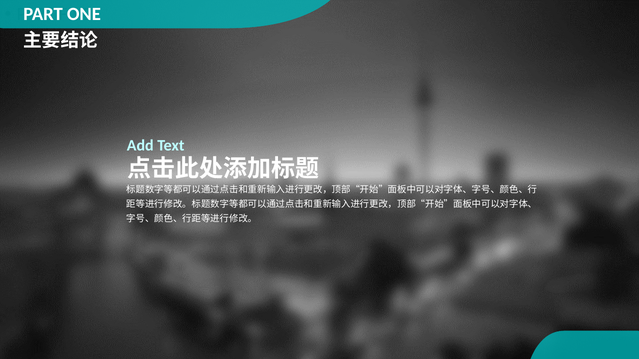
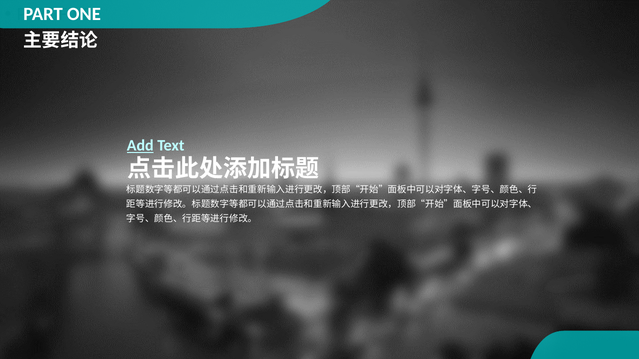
Add underline: none -> present
